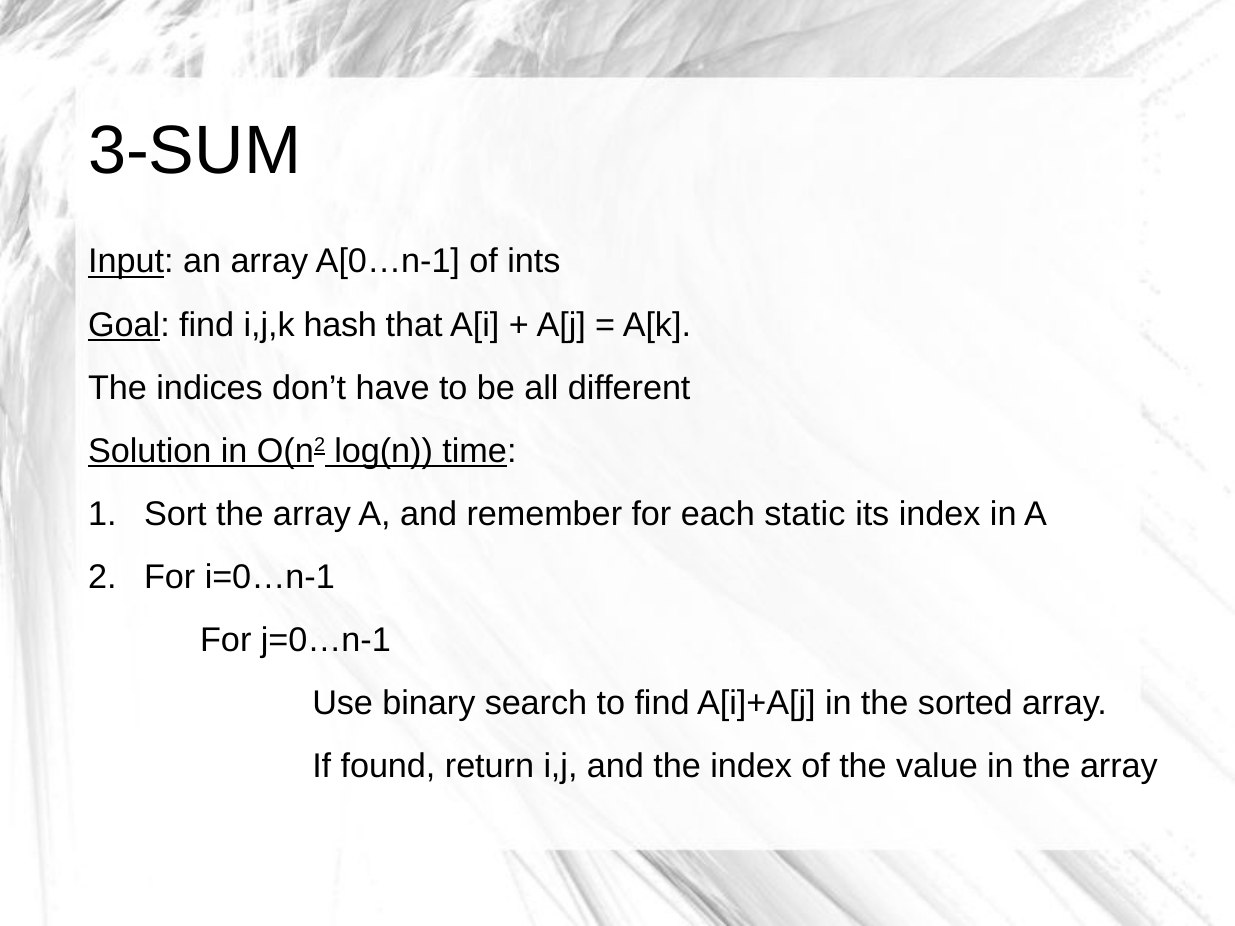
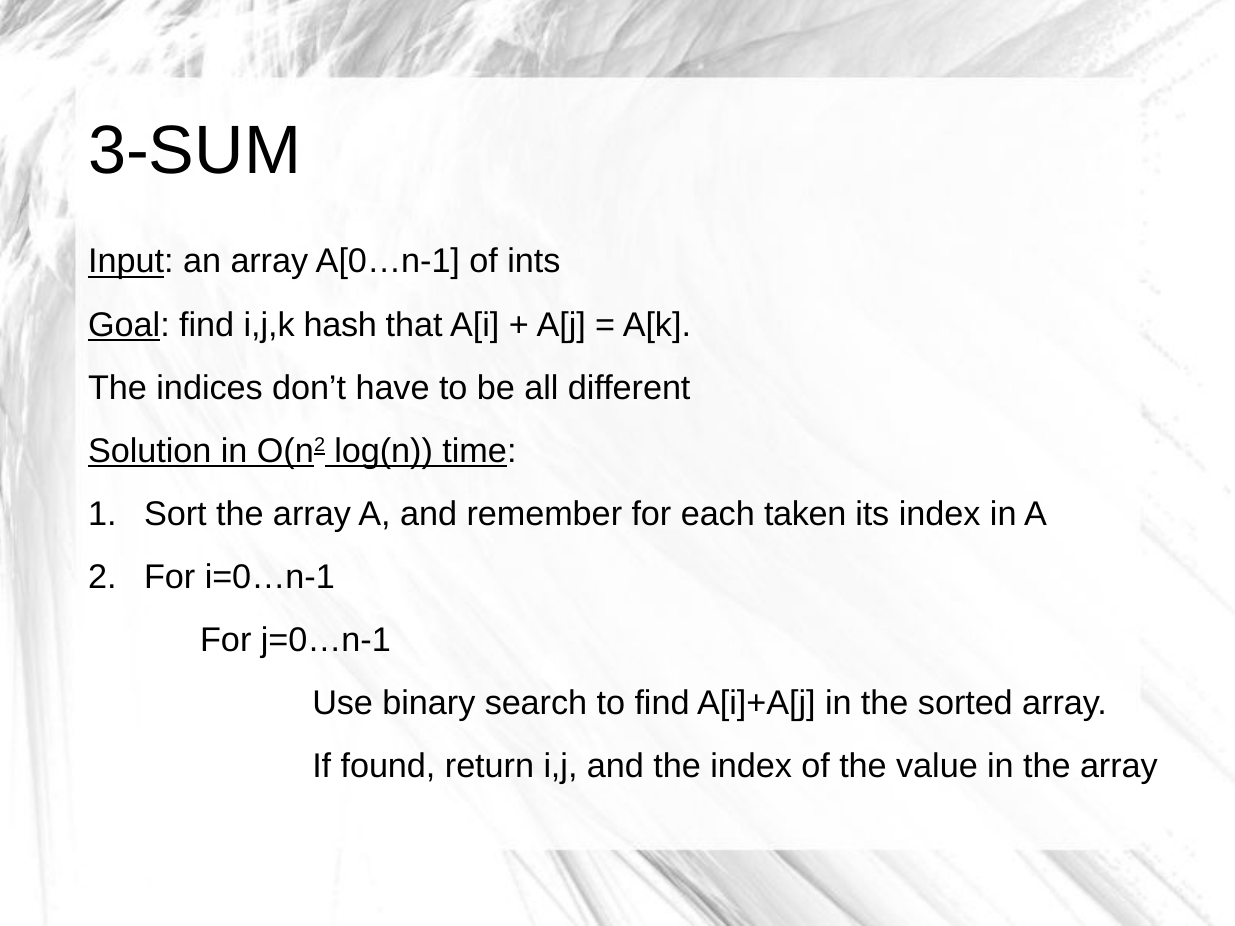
static: static -> taken
